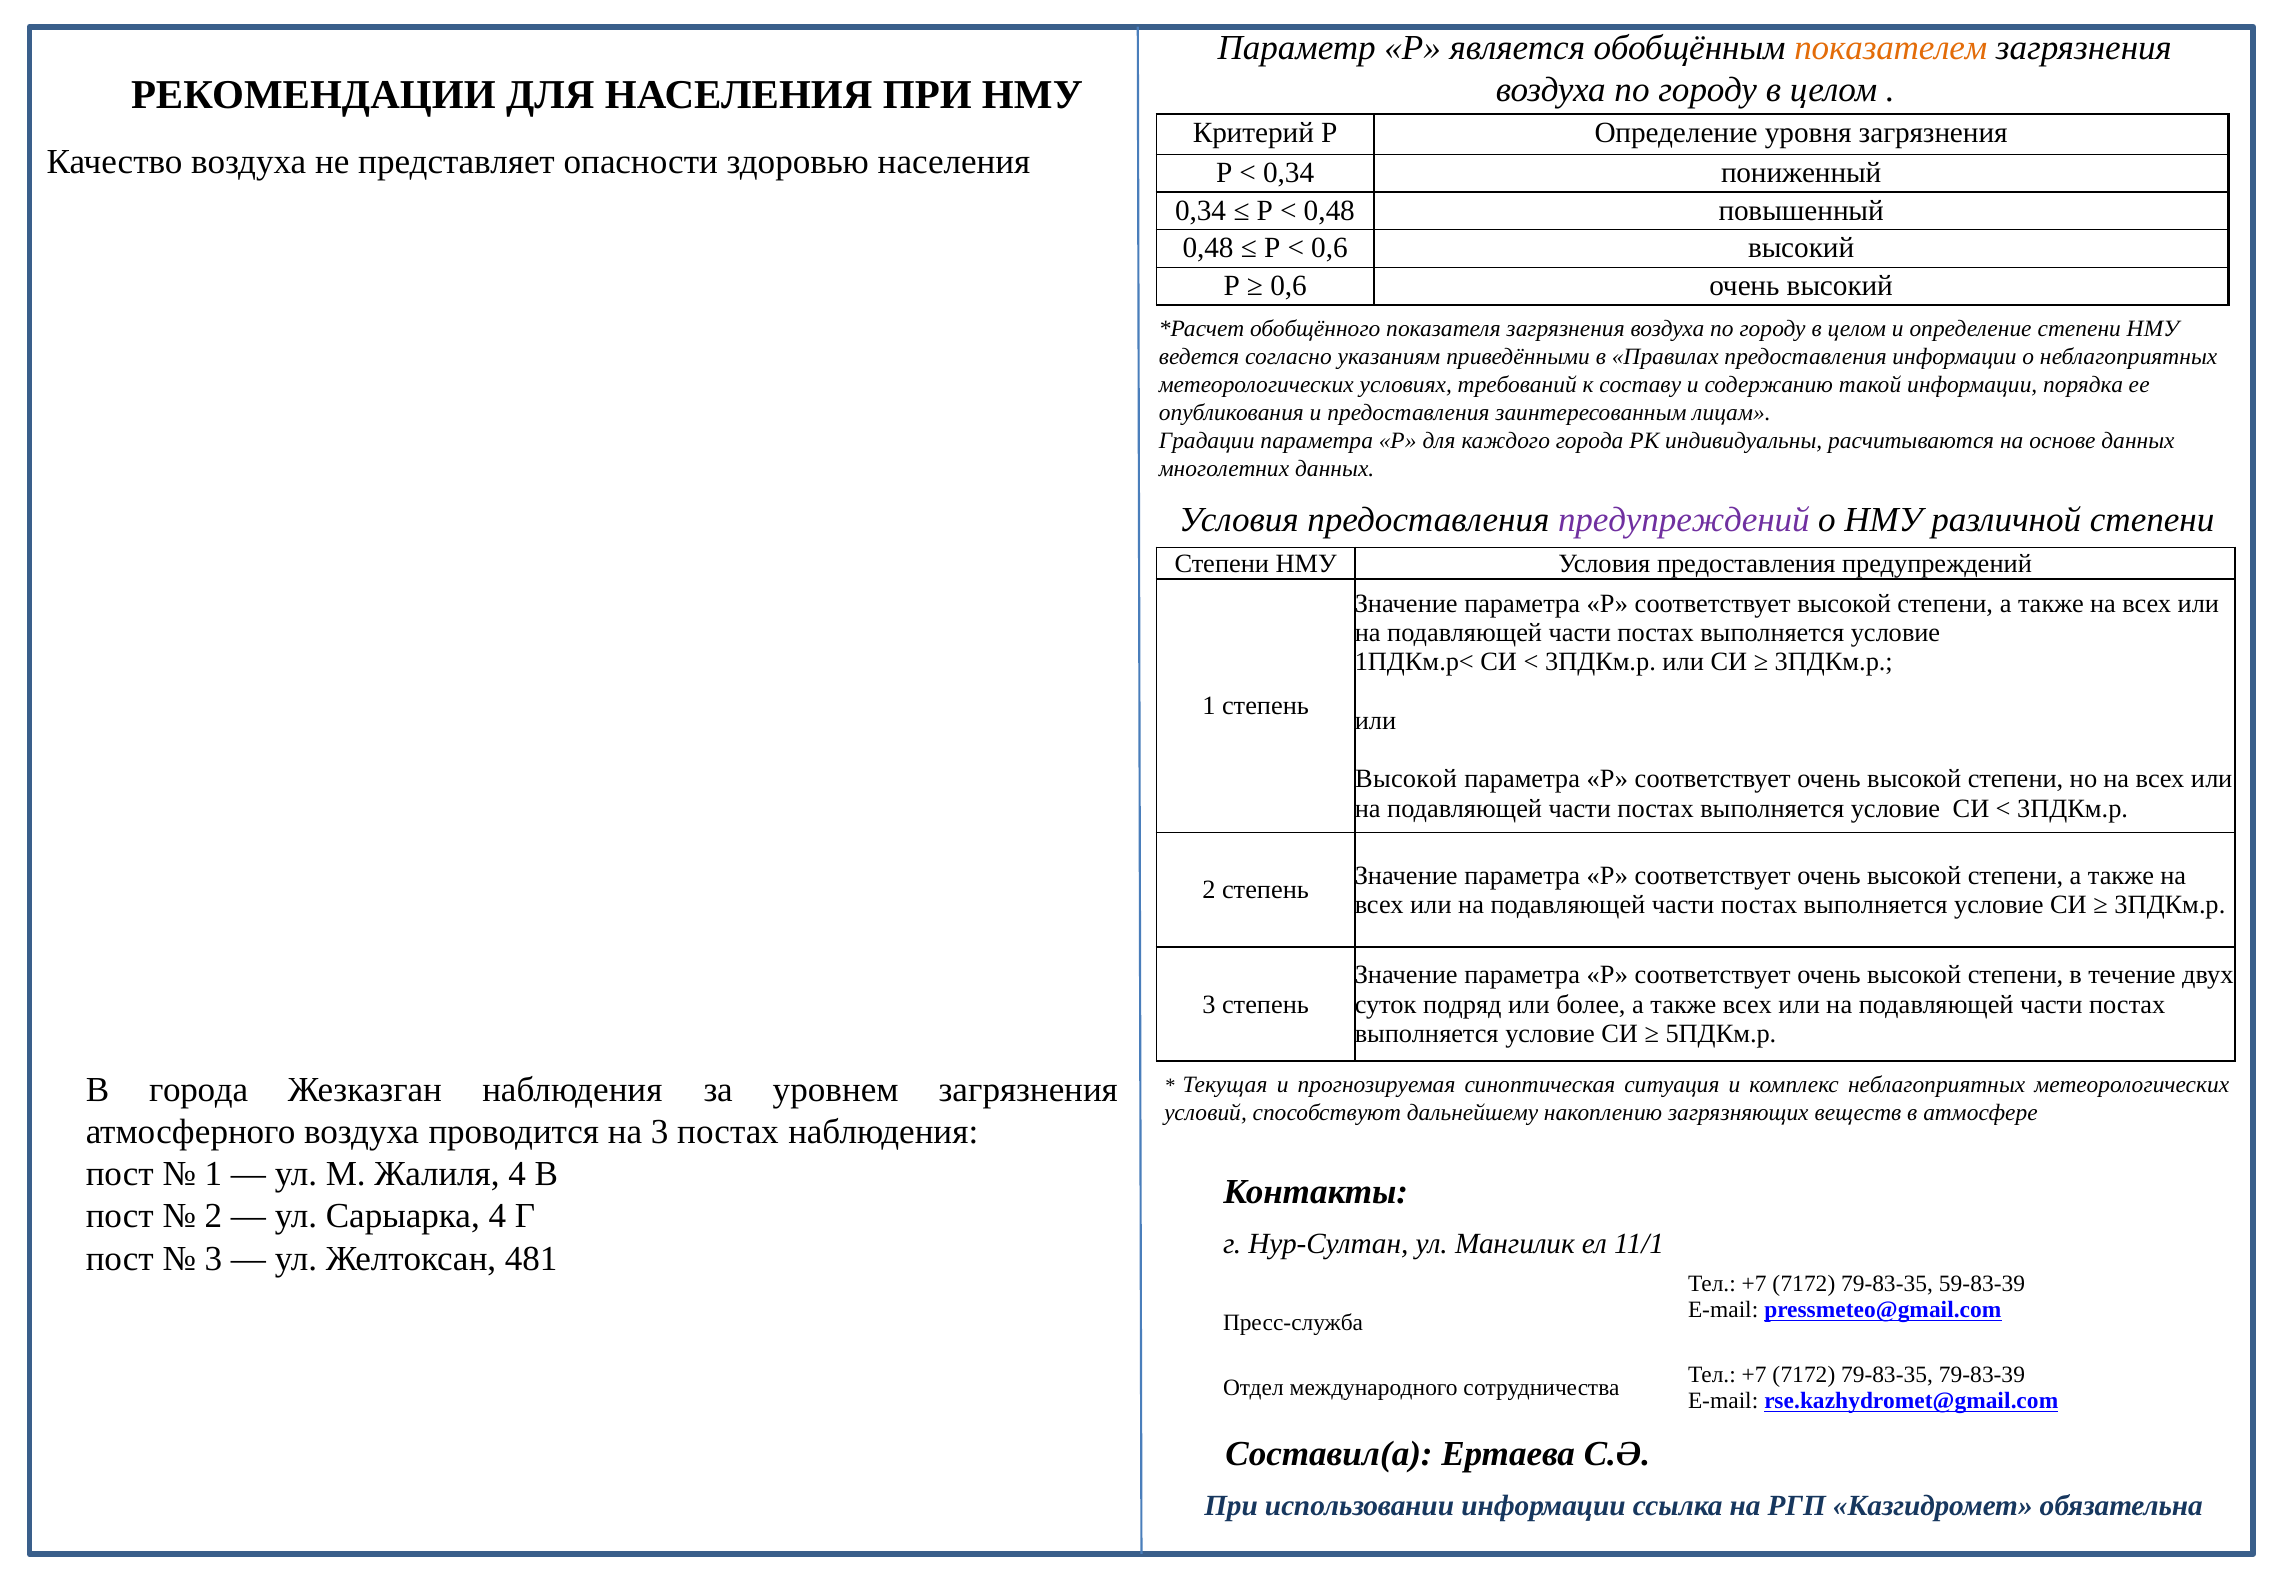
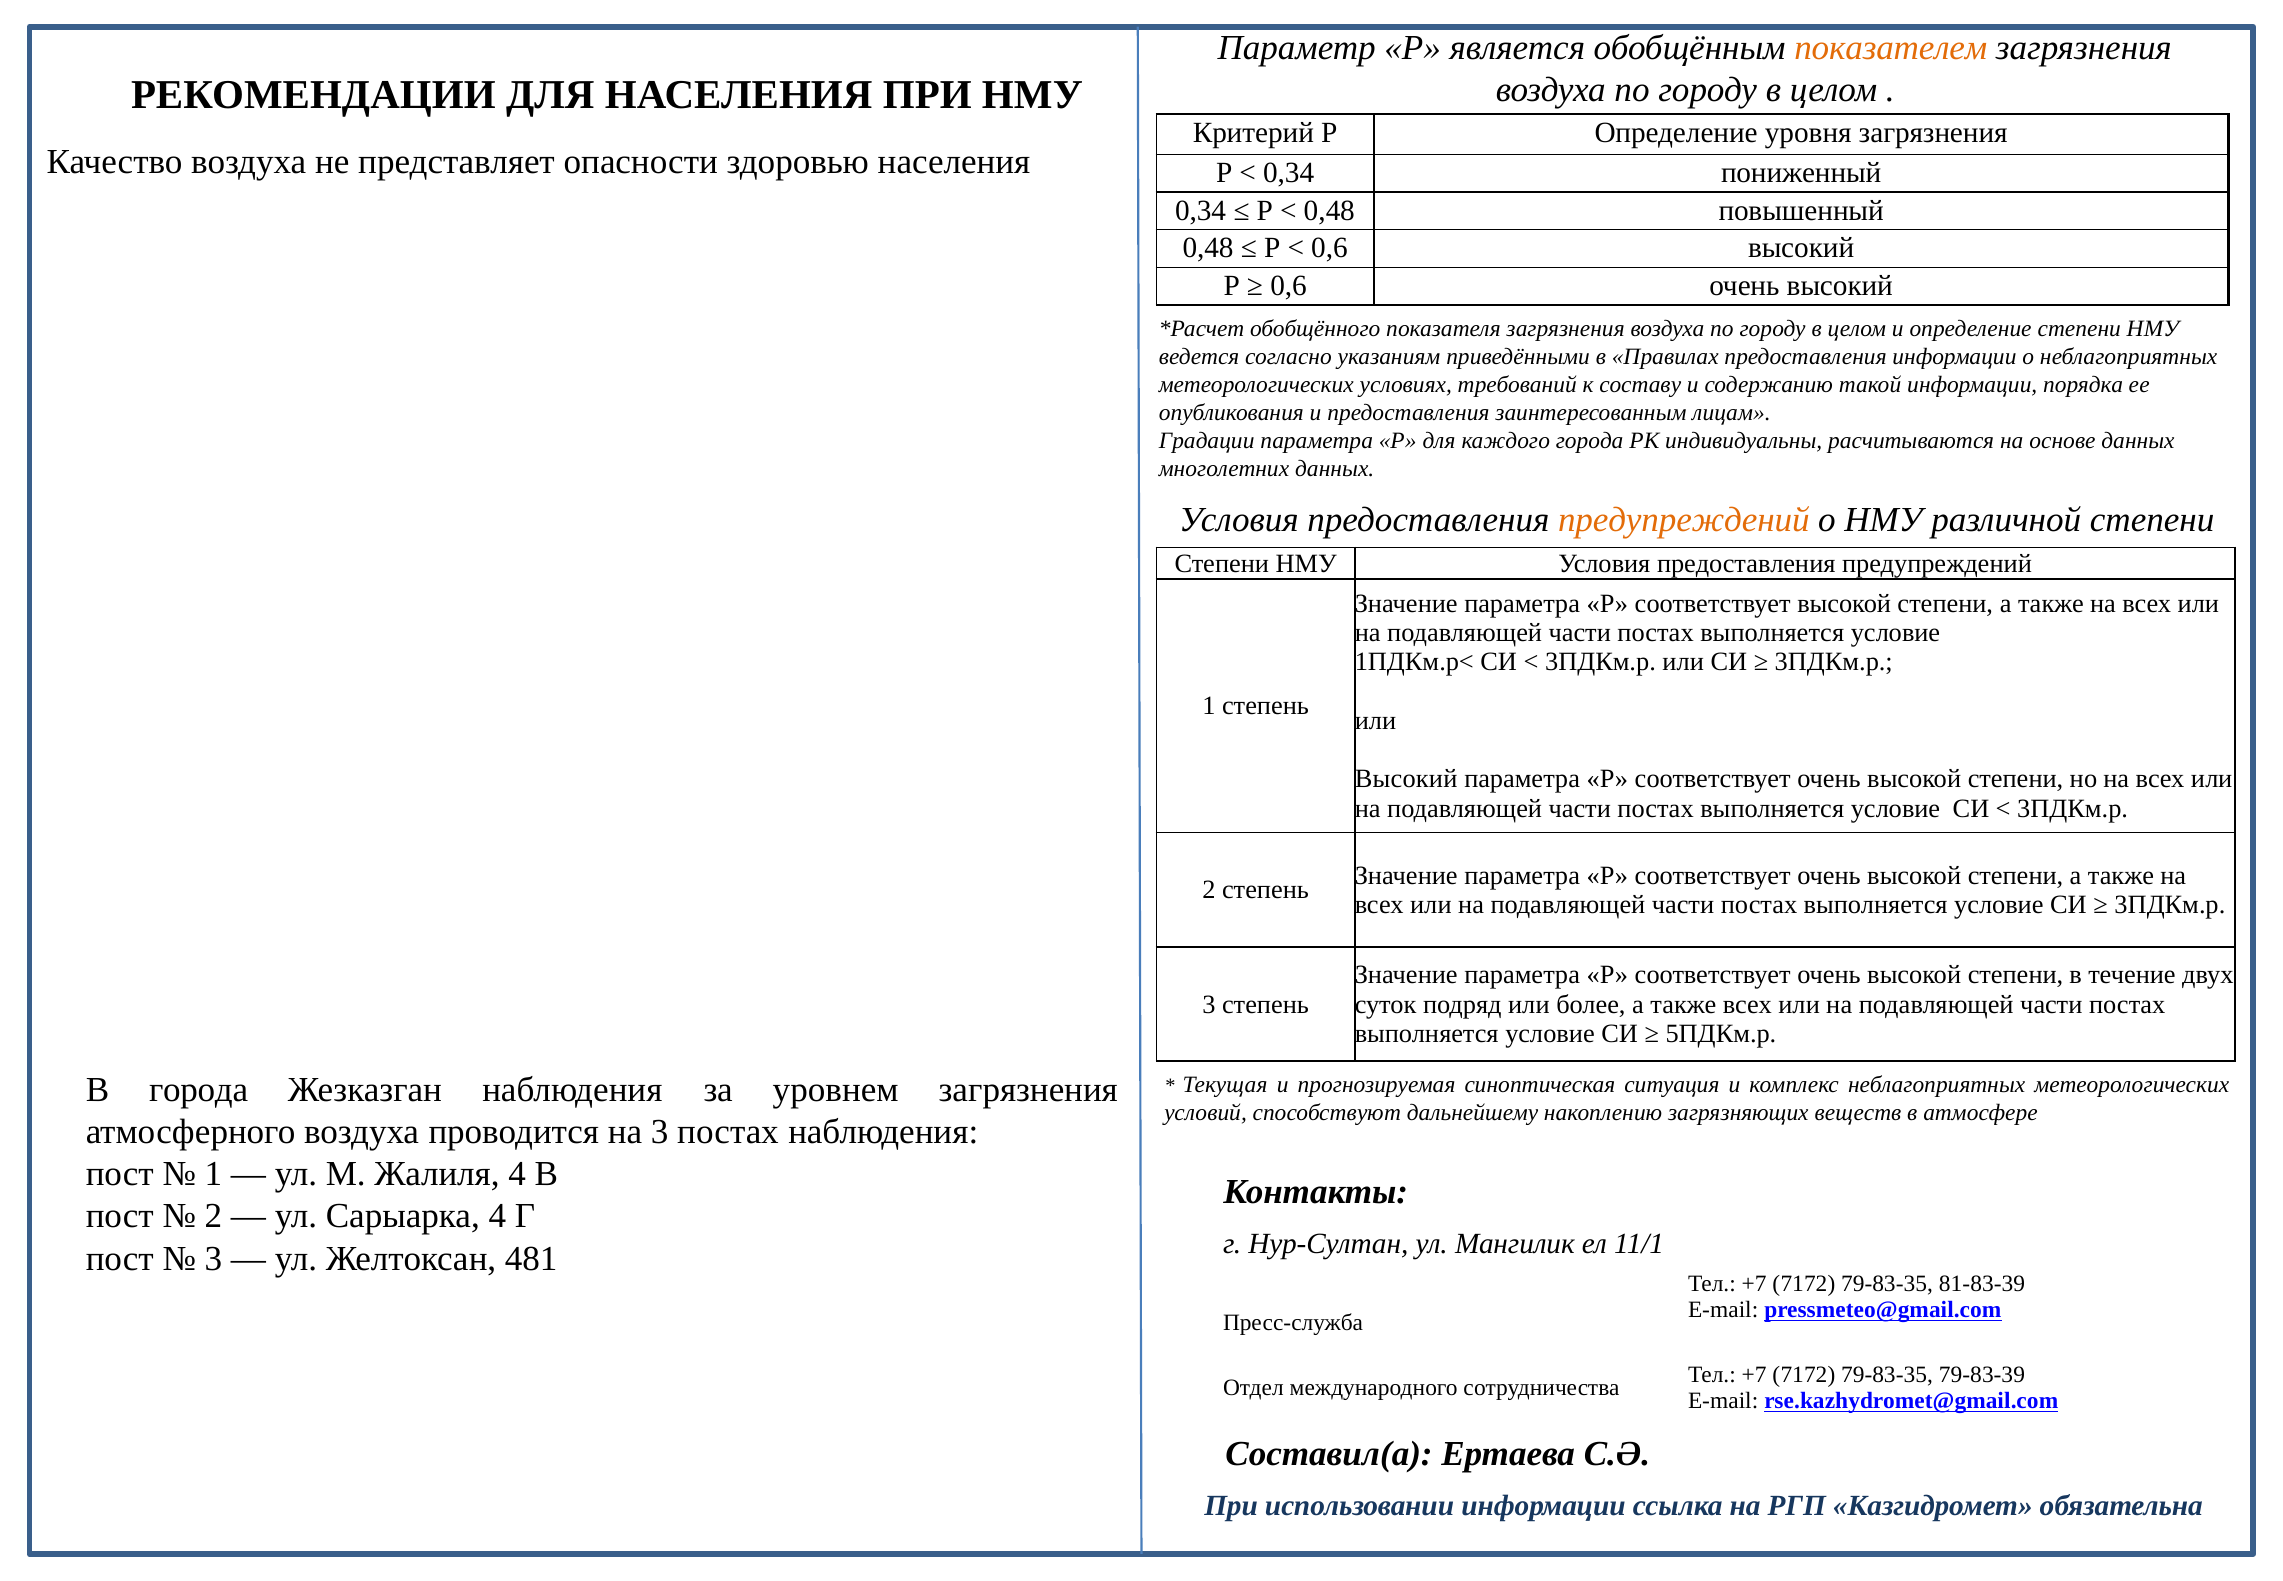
предупреждений at (1684, 520) colour: purple -> orange
Высокой at (1406, 779): Высокой -> Высокий
59-83-39: 59-83-39 -> 81-83-39
